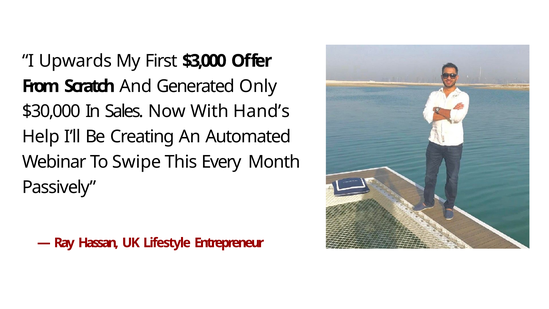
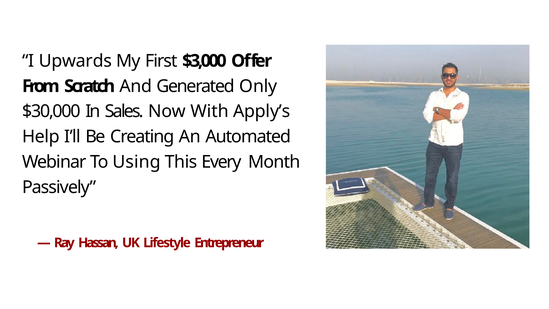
Hand’s: Hand’s -> Apply’s
Swipe: Swipe -> Using
